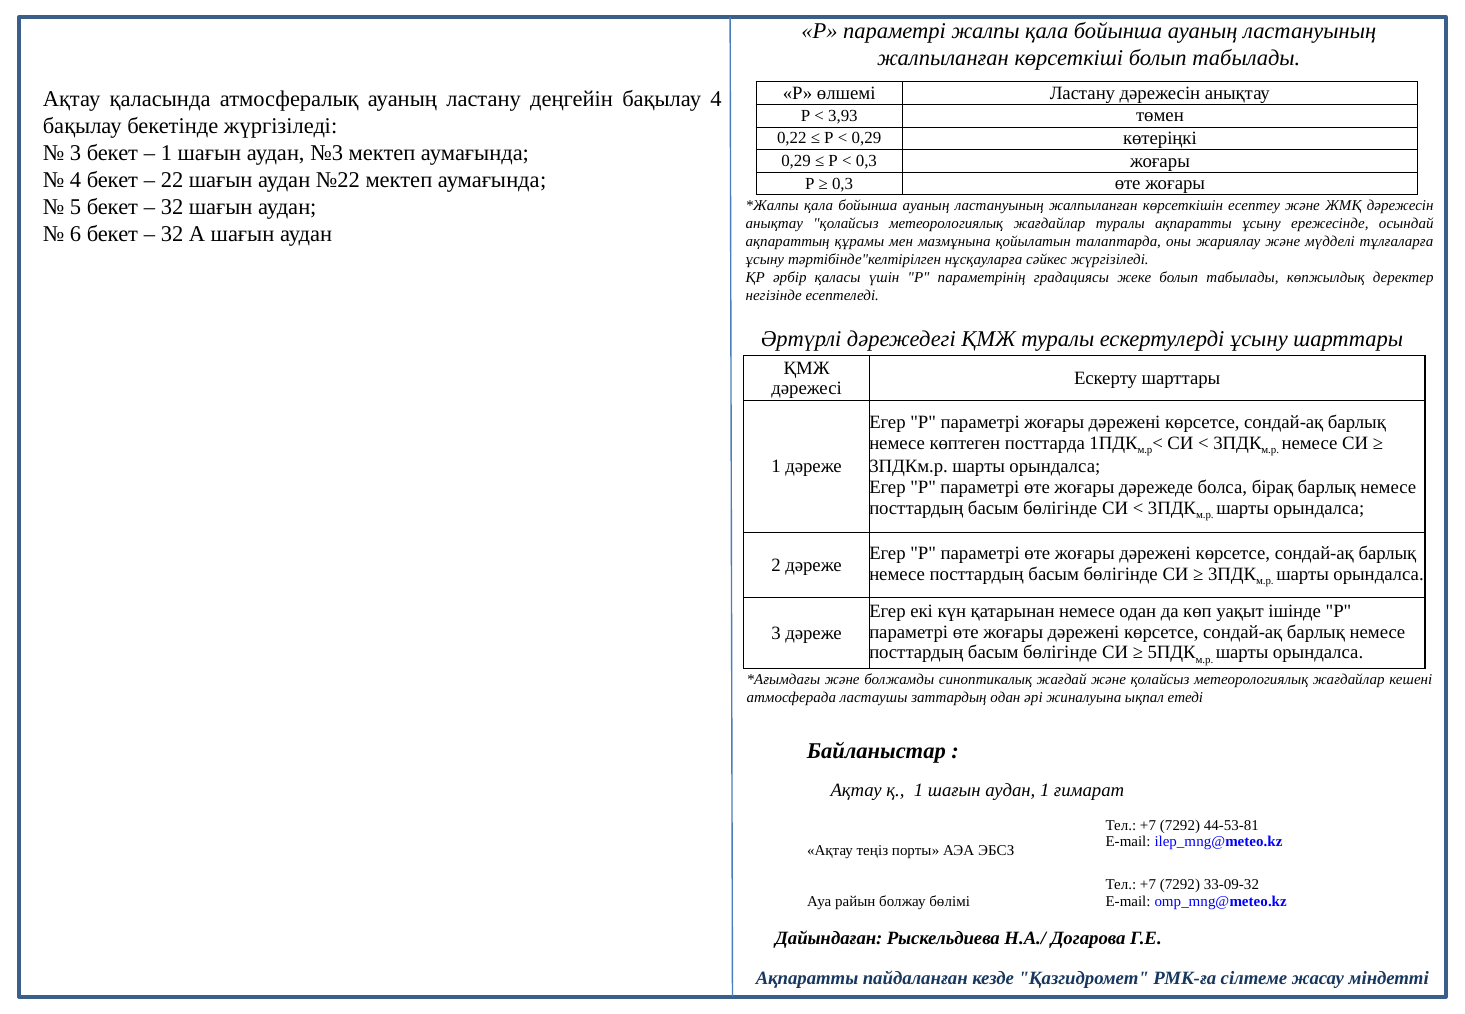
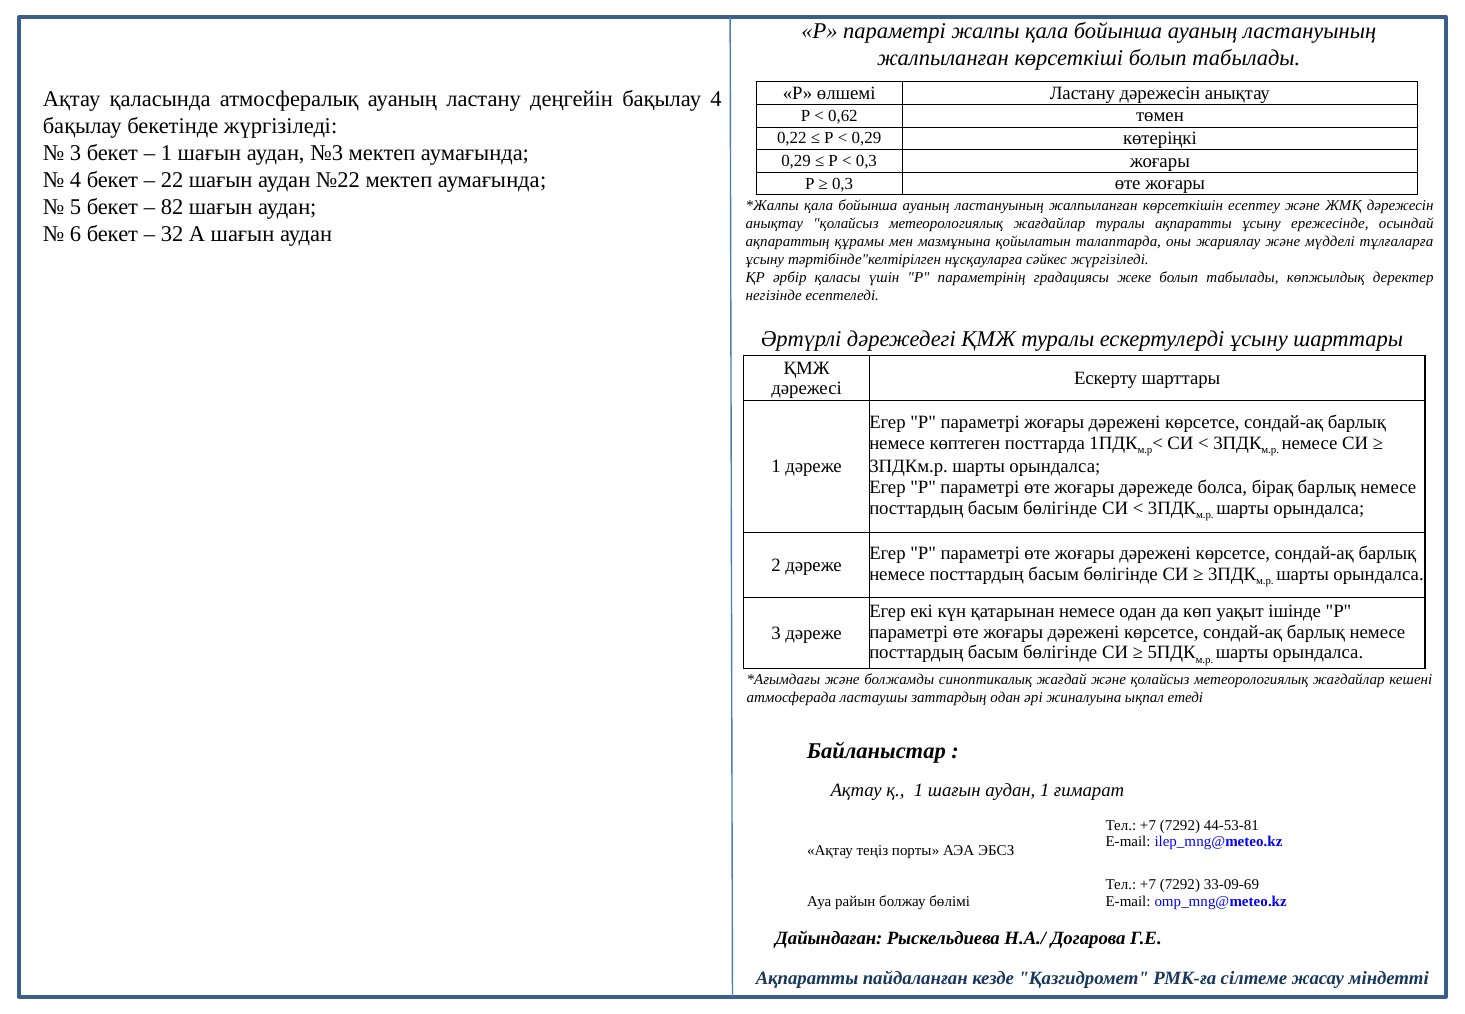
3,93: 3,93 -> 0,62
32 at (172, 207): 32 -> 82
33-09-32: 33-09-32 -> 33-09-69
